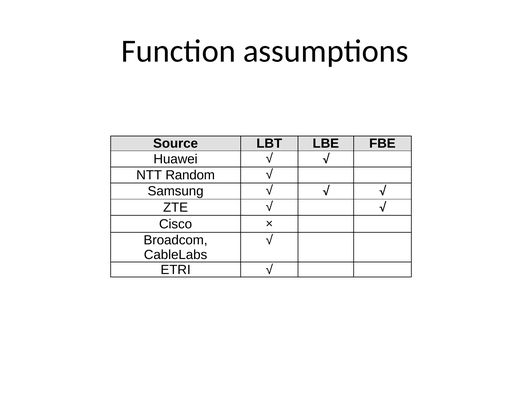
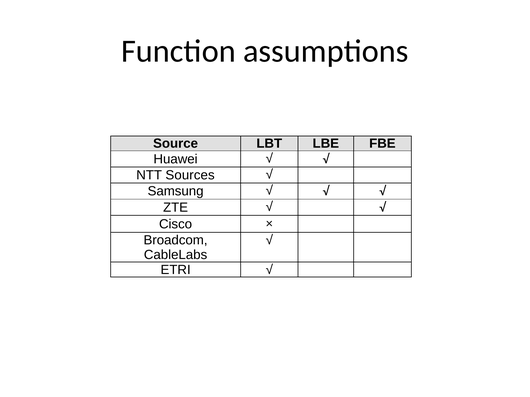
Random: Random -> Sources
